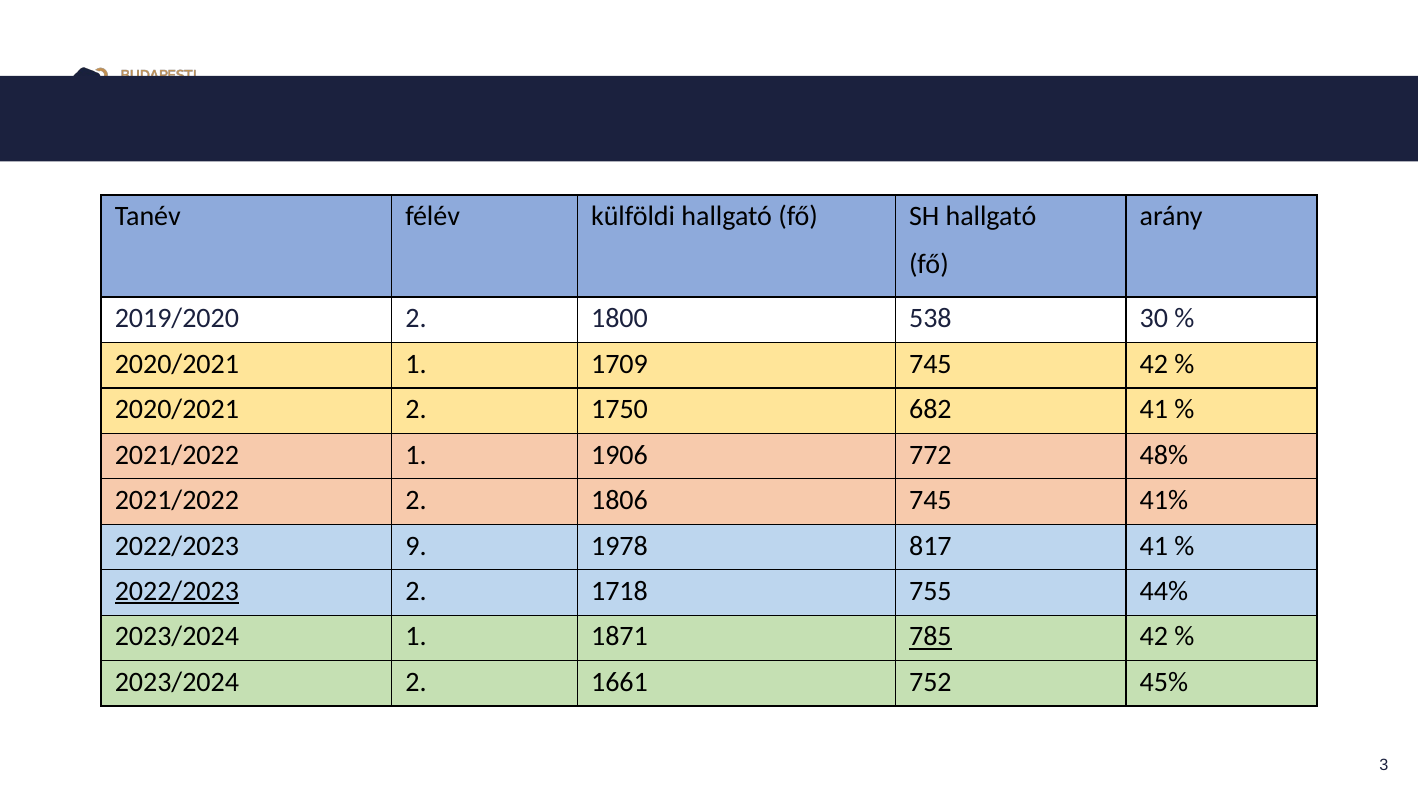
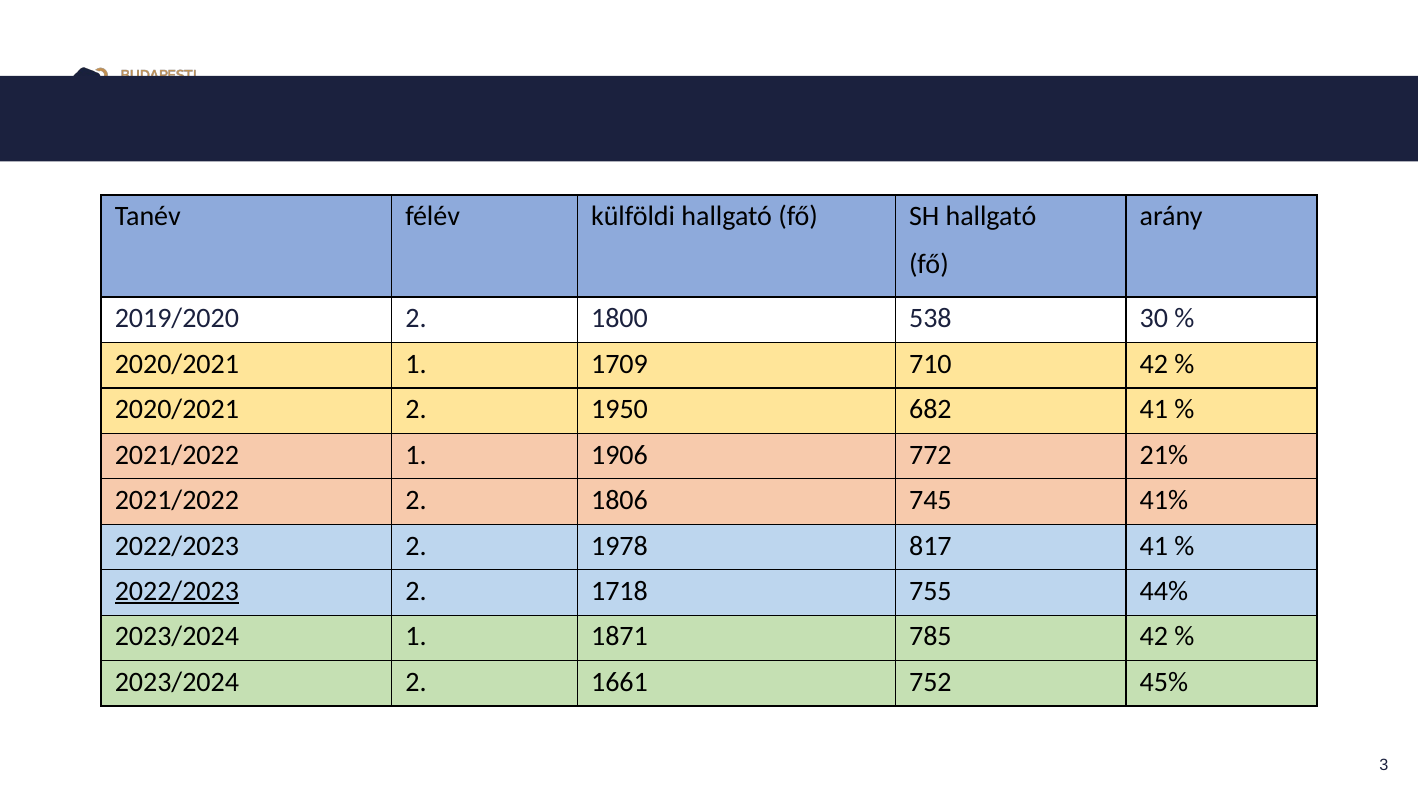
1709 745: 745 -> 710
1750: 1750 -> 1950
48%: 48% -> 21%
9 at (416, 546): 9 -> 2
785 underline: present -> none
